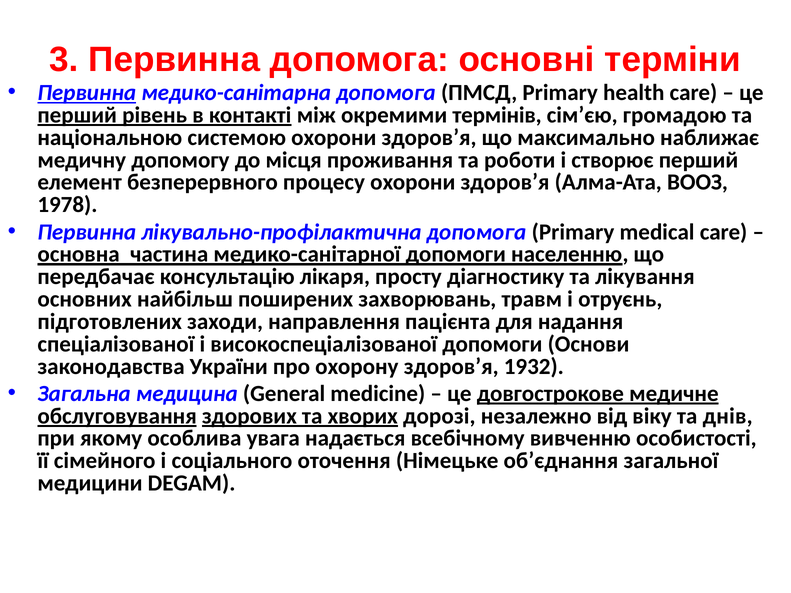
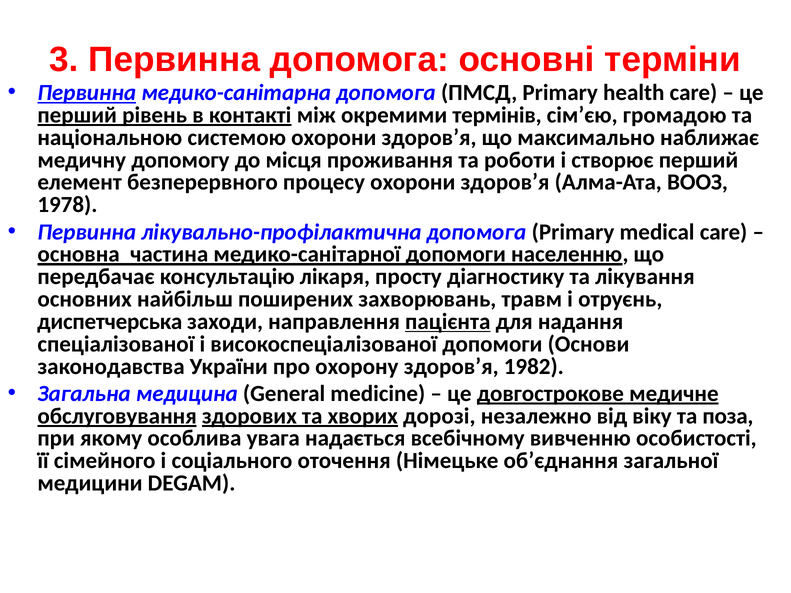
підготовлених: підготовлених -> диспетчерська
пацієнта underline: none -> present
1932: 1932 -> 1982
днів: днів -> поза
